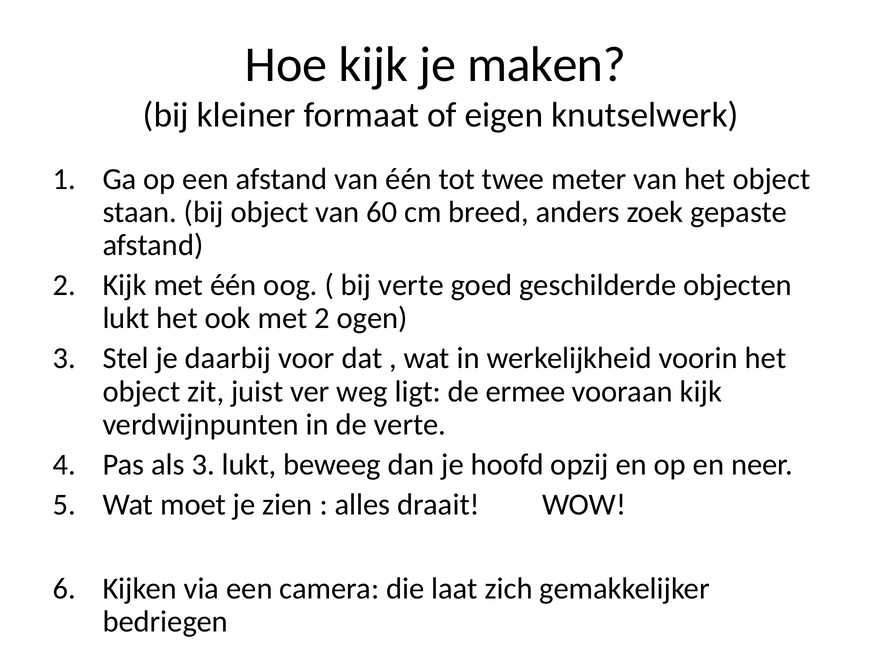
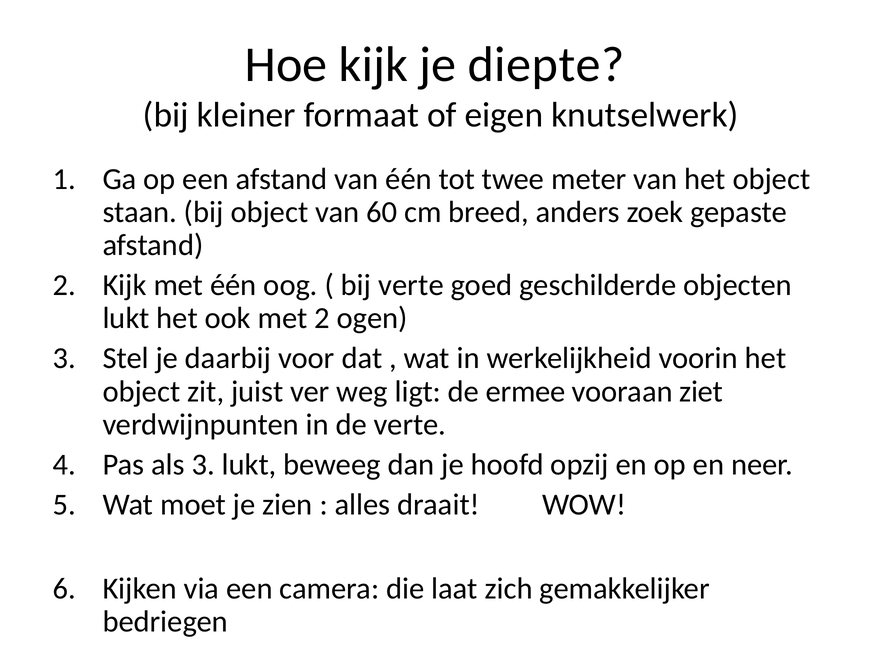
maken: maken -> diepte
vooraan kijk: kijk -> ziet
